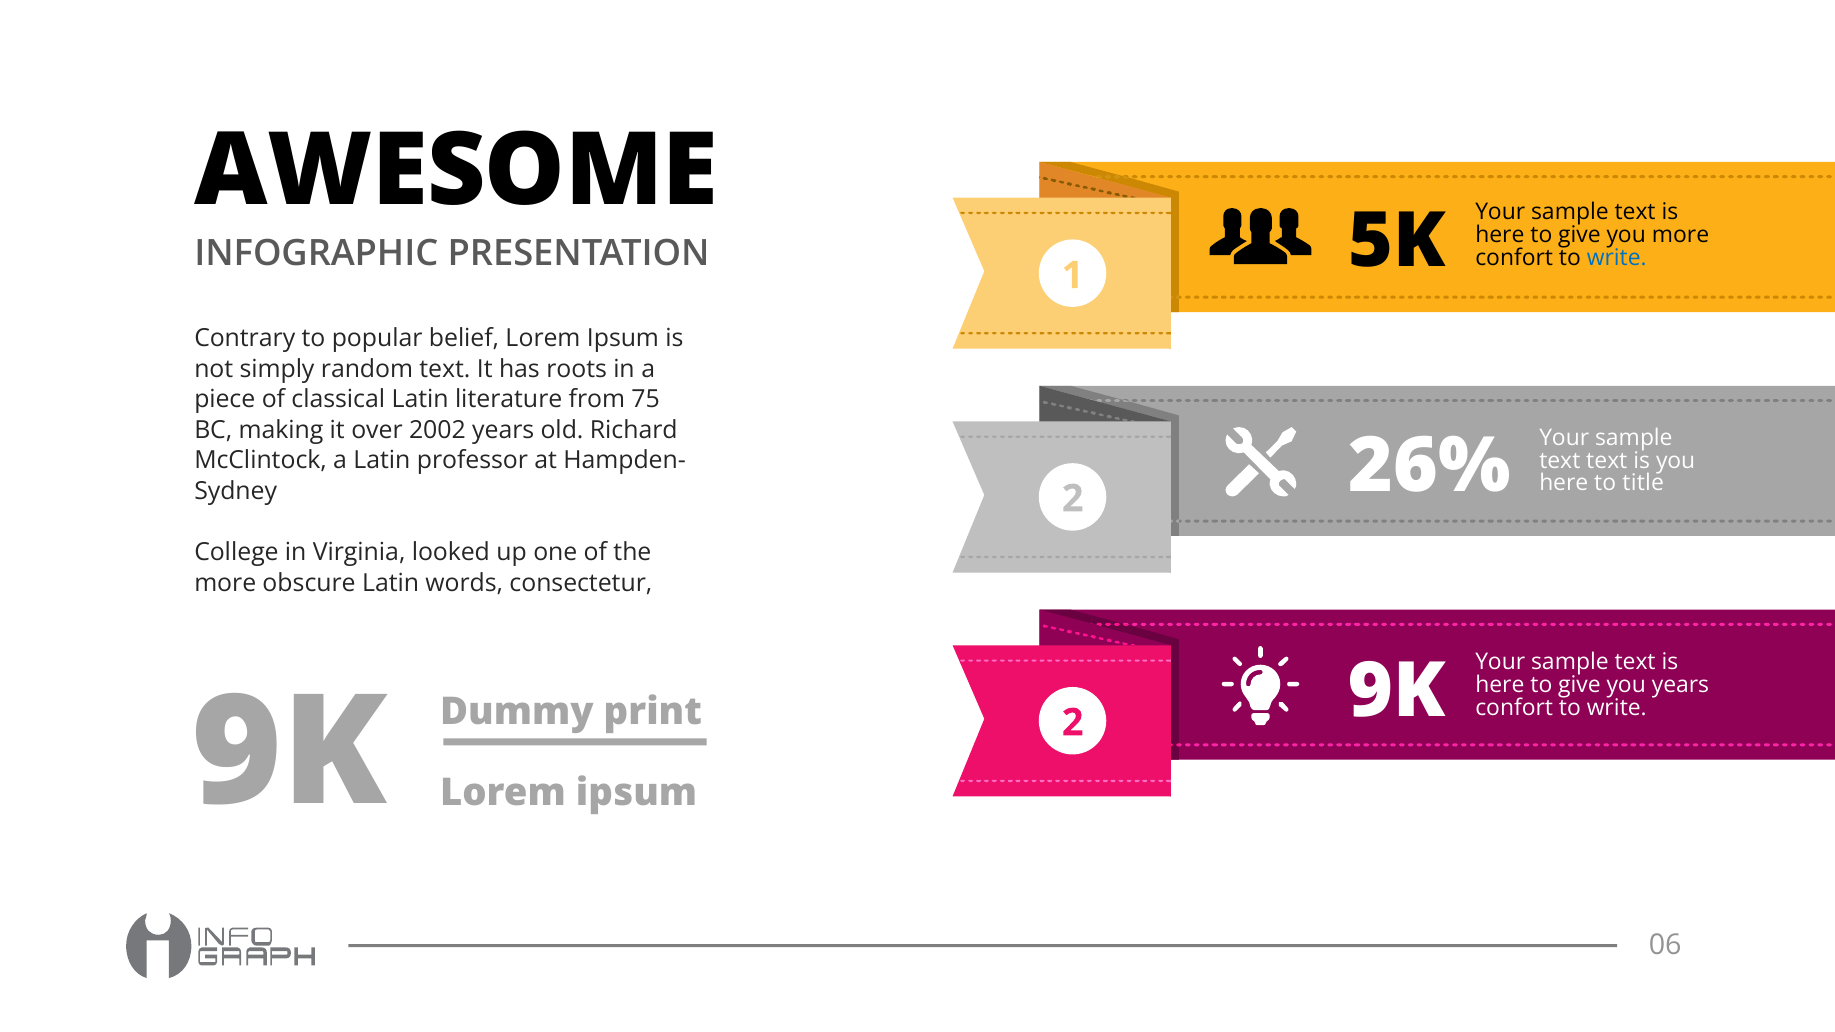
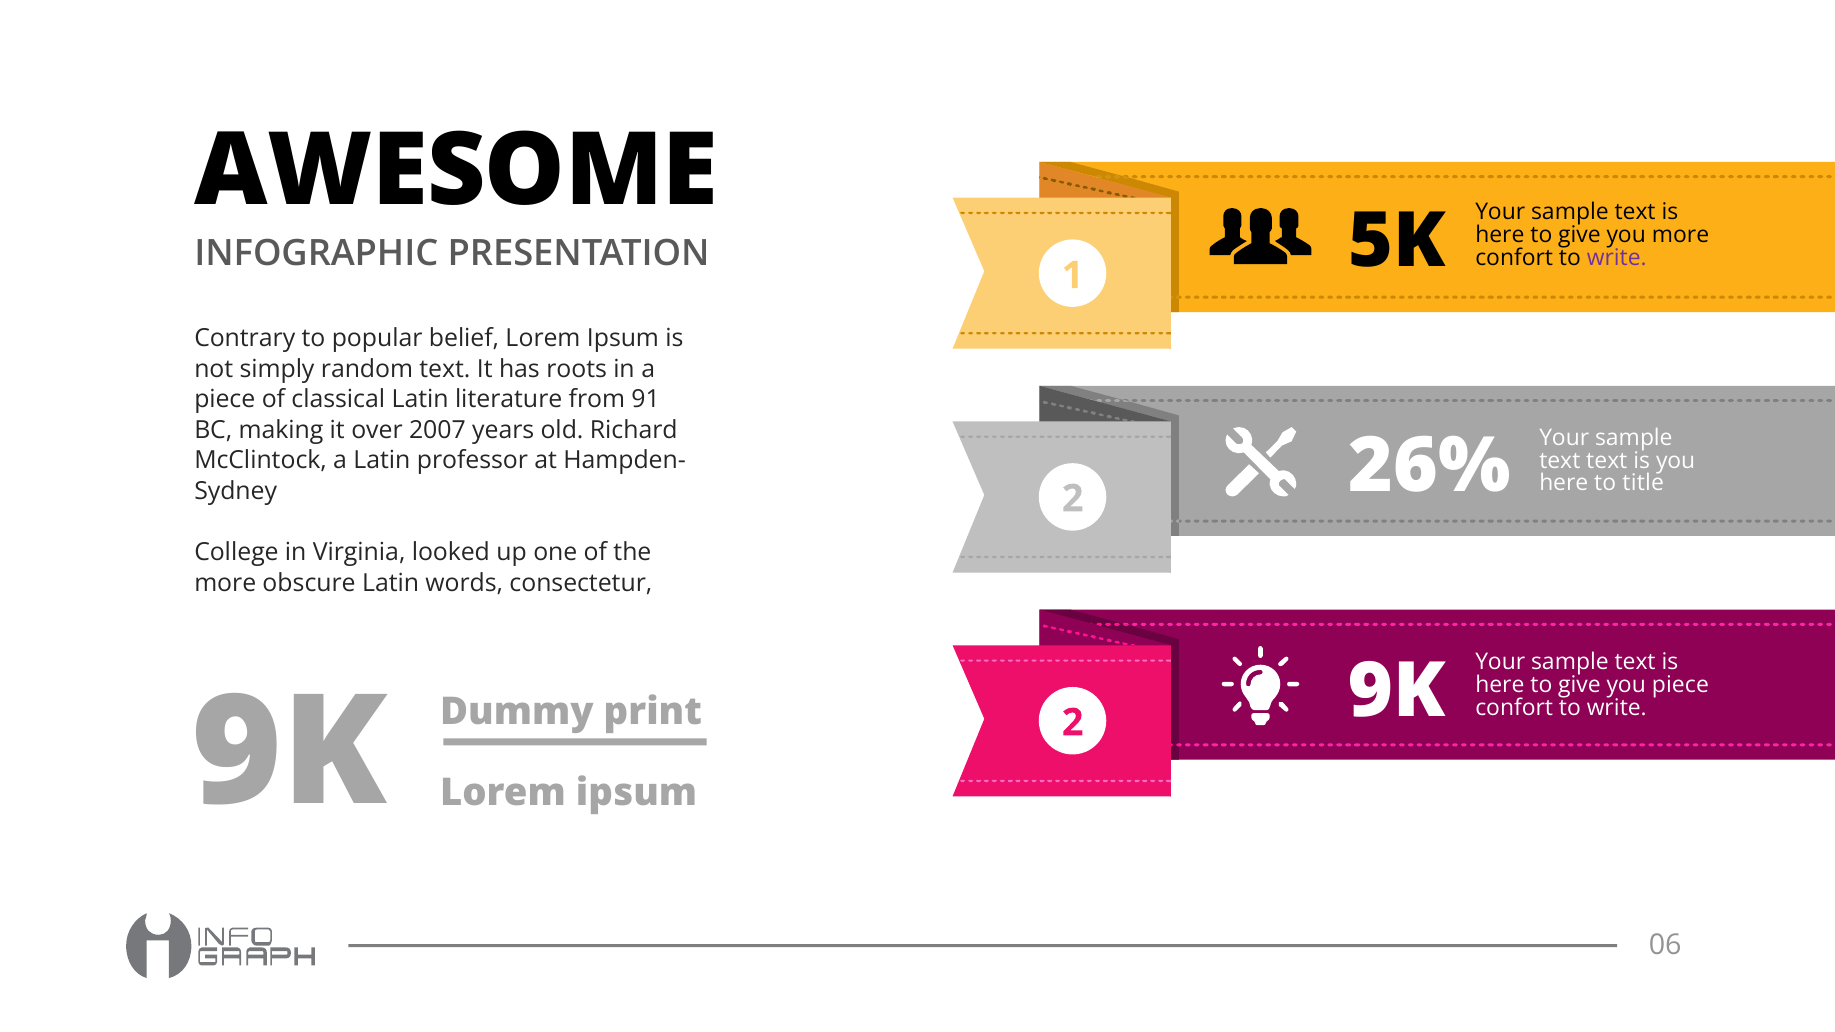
write at (1617, 258) colour: blue -> purple
75: 75 -> 91
2002: 2002 -> 2007
you years: years -> piece
